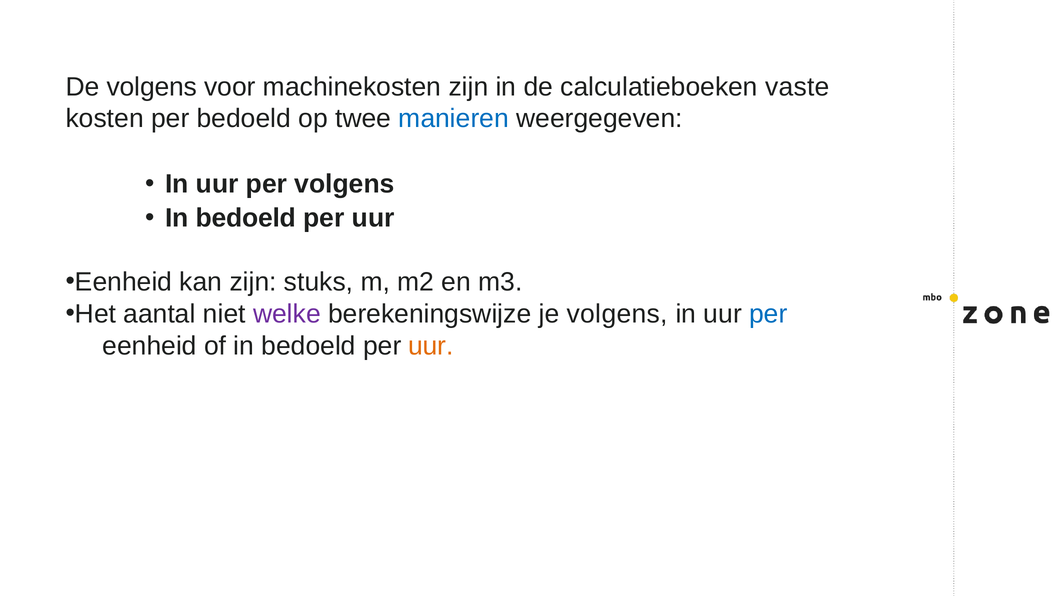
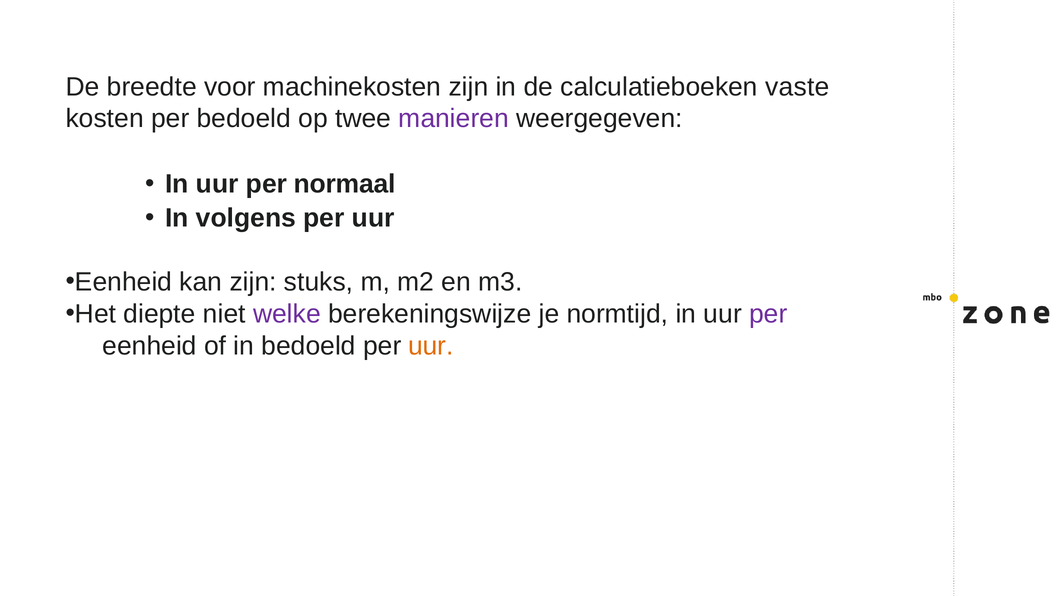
De volgens: volgens -> breedte
manieren colour: blue -> purple
per volgens: volgens -> normaal
bedoeld at (246, 218): bedoeld -> volgens
aantal: aantal -> diepte
je volgens: volgens -> normtijd
per at (768, 314) colour: blue -> purple
